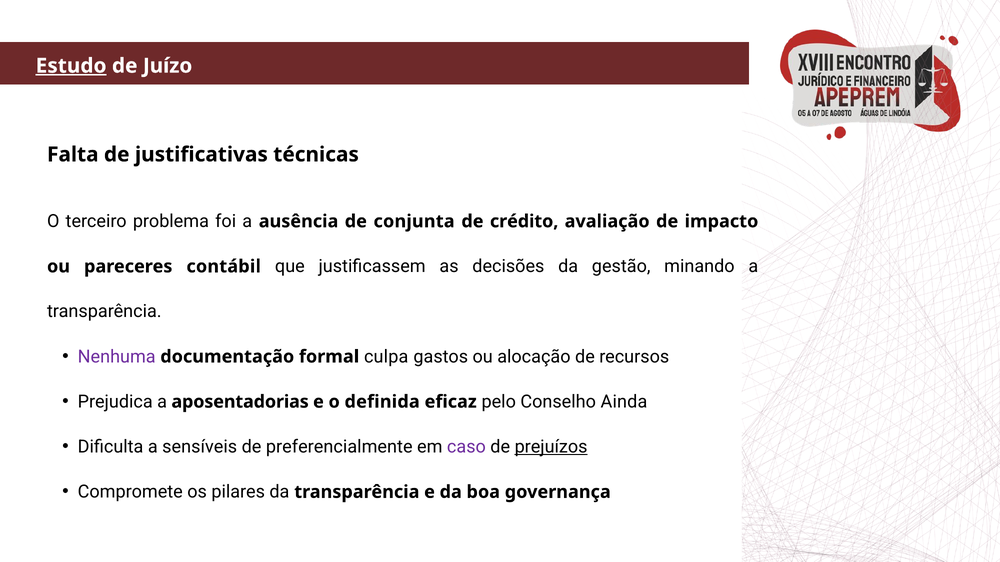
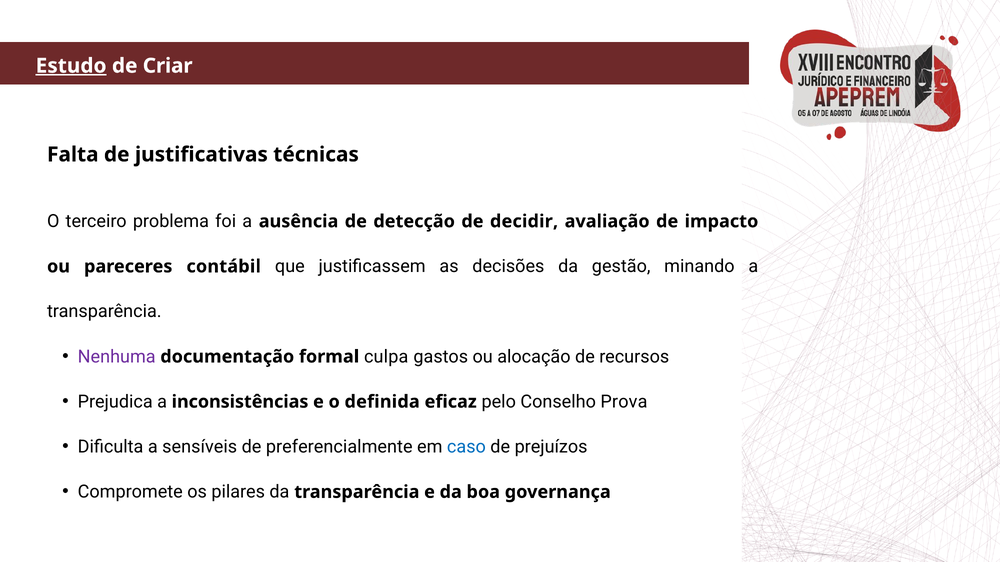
Juízo: Juízo -> Criar
conjunta: conjunta -> detecção
crédito: crédito -> decidir
aposentadorias: aposentadorias -> inconsistências
Ainda: Ainda -> Prova
caso colour: purple -> blue
prejuízos underline: present -> none
